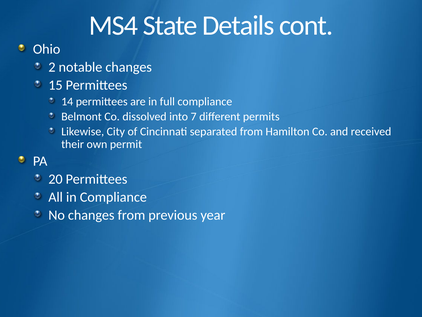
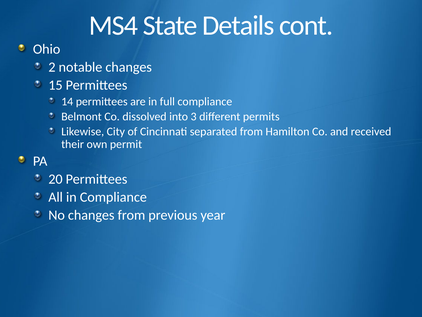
7: 7 -> 3
